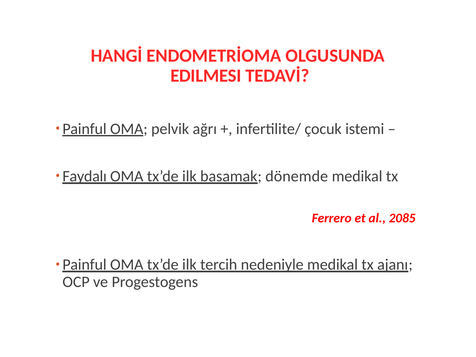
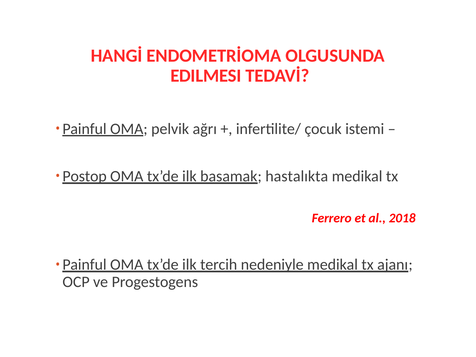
Faydalı: Faydalı -> Postop
dönemde: dönemde -> hastalıkta
2085: 2085 -> 2018
